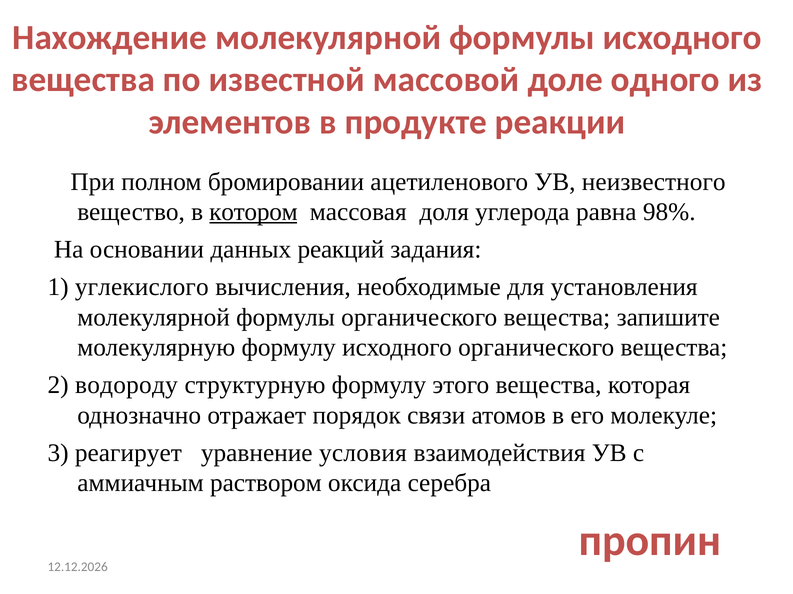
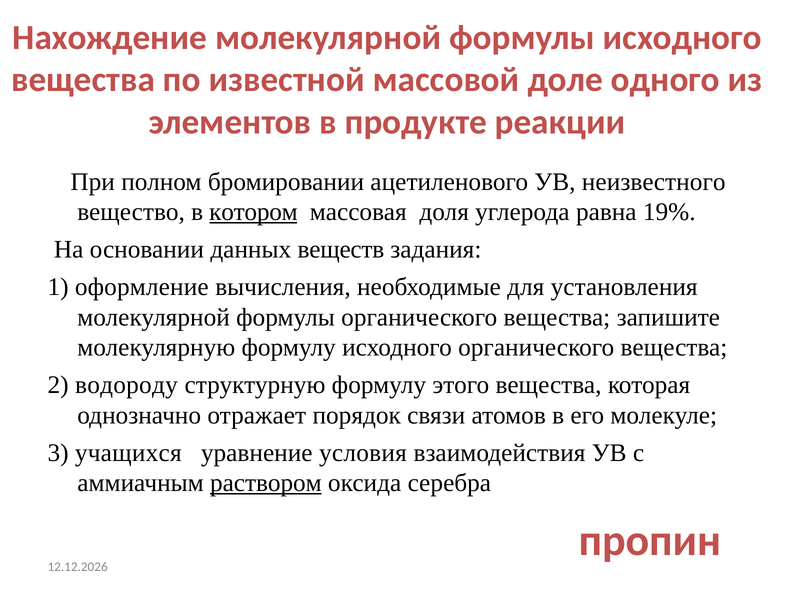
98%: 98% -> 19%
реакций: реакций -> веществ
углекислого: углекислого -> оформление
реагирует: реагирует -> учащихся
раствором underline: none -> present
